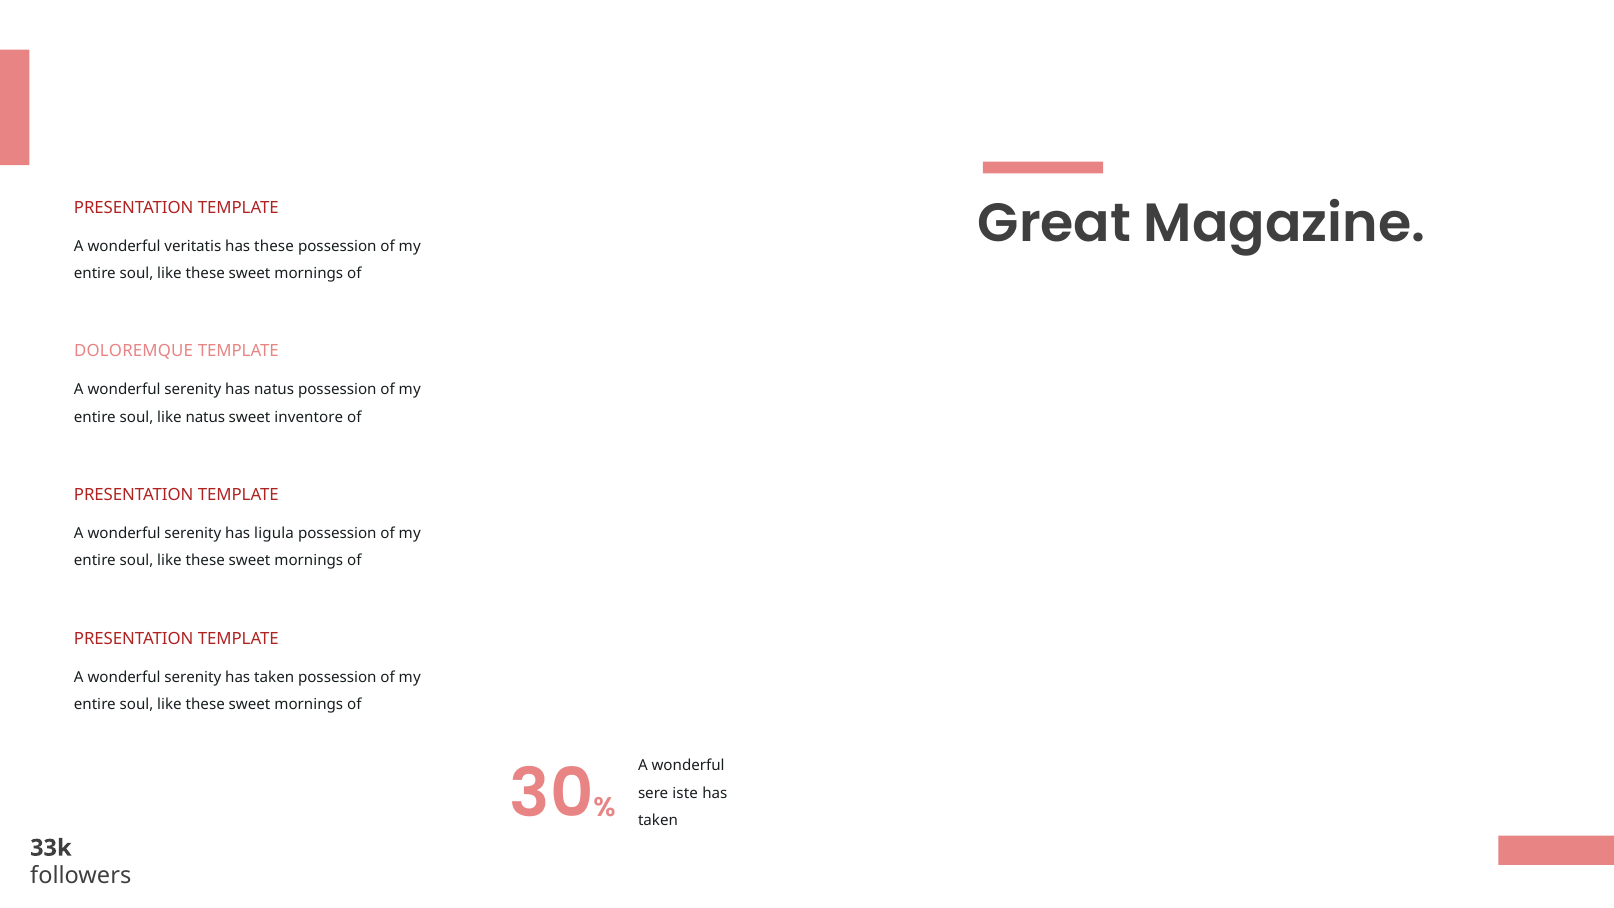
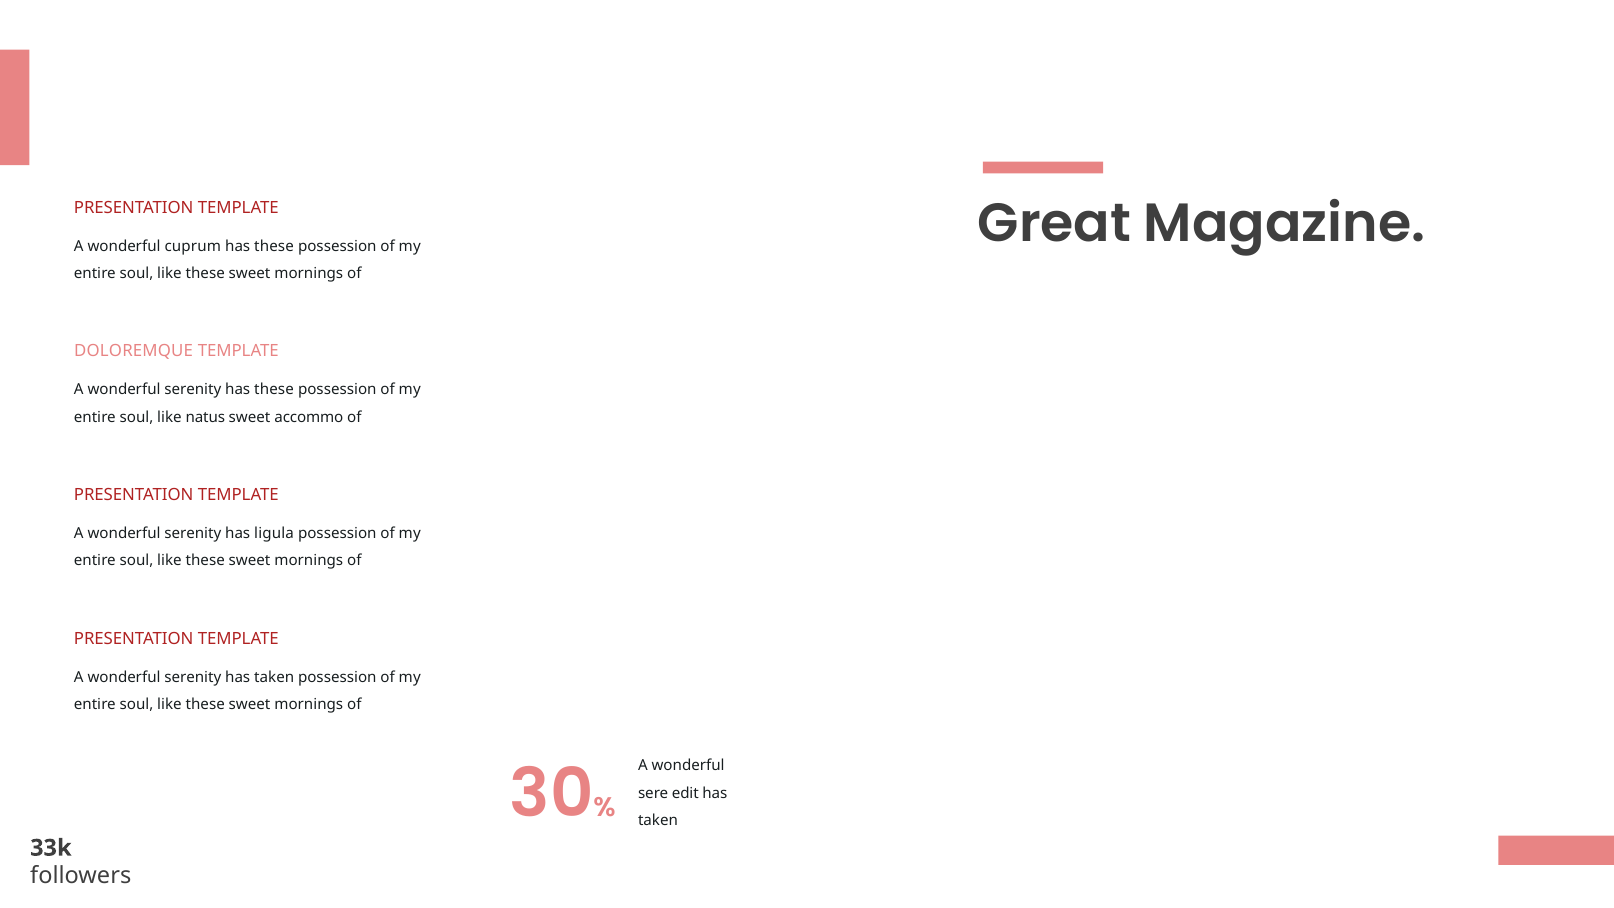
veritatis: veritatis -> cuprum
serenity has natus: natus -> these
inventore: inventore -> accommo
iste: iste -> edit
